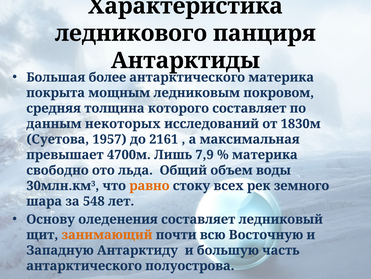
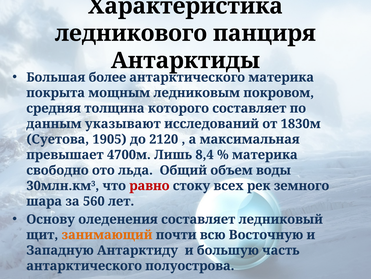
некоторых: некоторых -> указывают
1957: 1957 -> 1905
2161: 2161 -> 2120
7,9: 7,9 -> 8,4
равно colour: orange -> red
548: 548 -> 560
